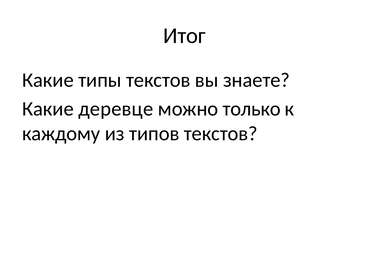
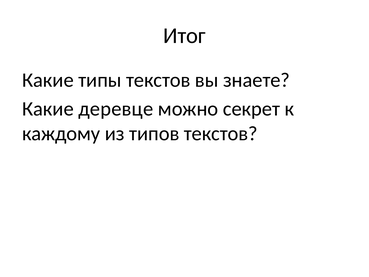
только: только -> секрет
